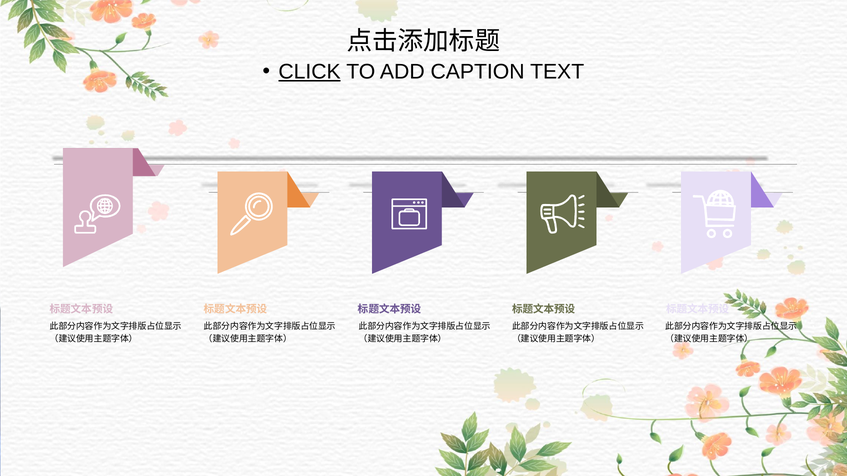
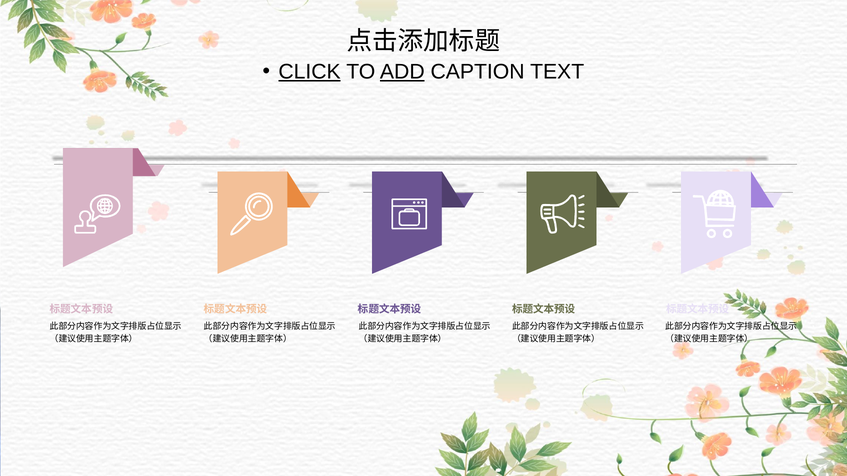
ADD underline: none -> present
